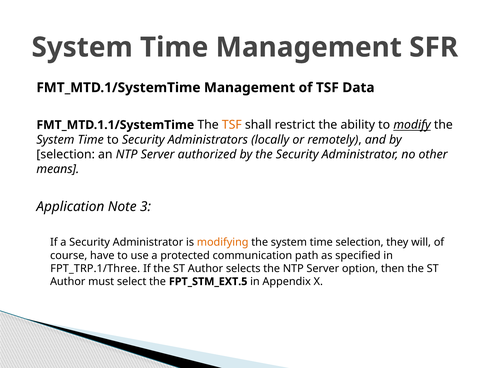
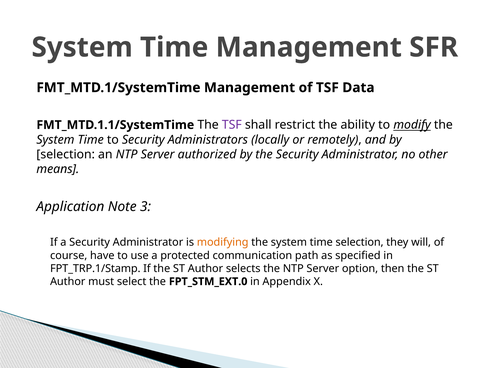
TSF at (232, 125) colour: orange -> purple
FPT_TRP.1/Three: FPT_TRP.1/Three -> FPT_TRP.1/Stamp
FPT_STM_EXT.5: FPT_STM_EXT.5 -> FPT_STM_EXT.0
